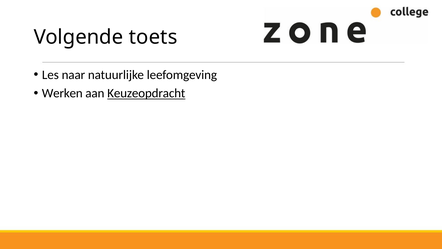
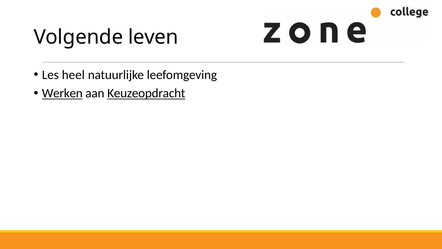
toets: toets -> leven
naar: naar -> heel
Werken underline: none -> present
